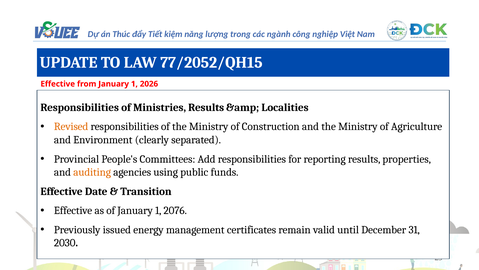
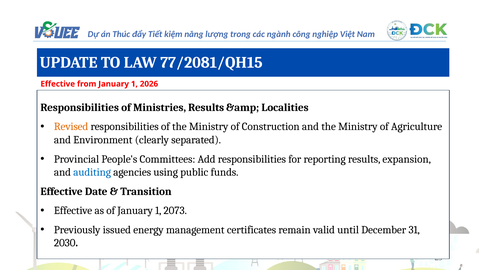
77/2052/QH15: 77/2052/QH15 -> 77/2081/QH15
properties: properties -> expansion
auditing colour: orange -> blue
2076: 2076 -> 2073
